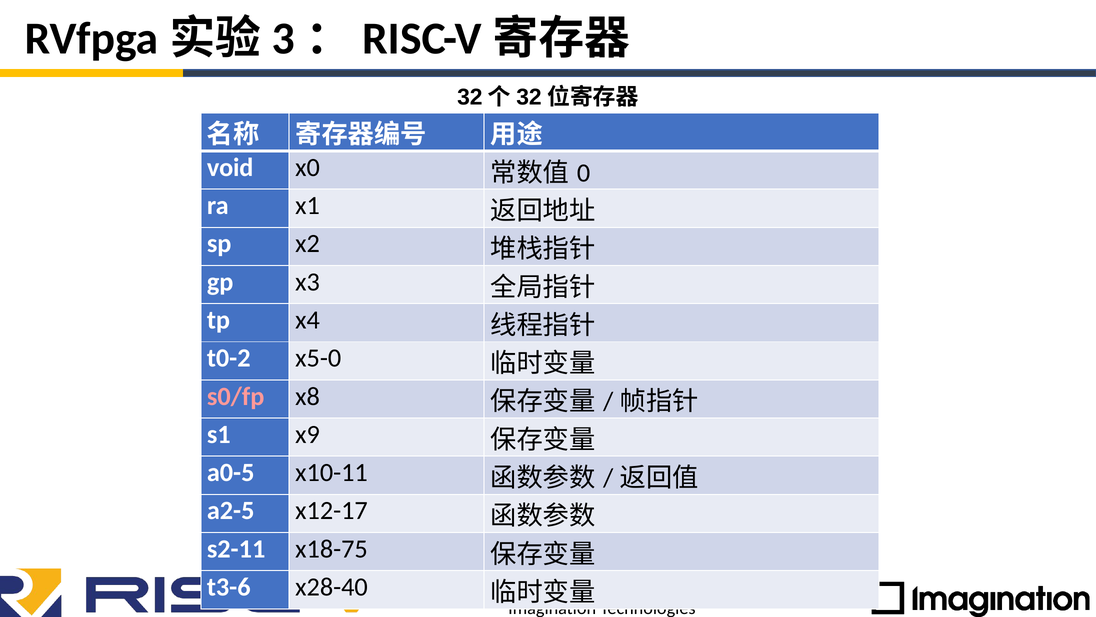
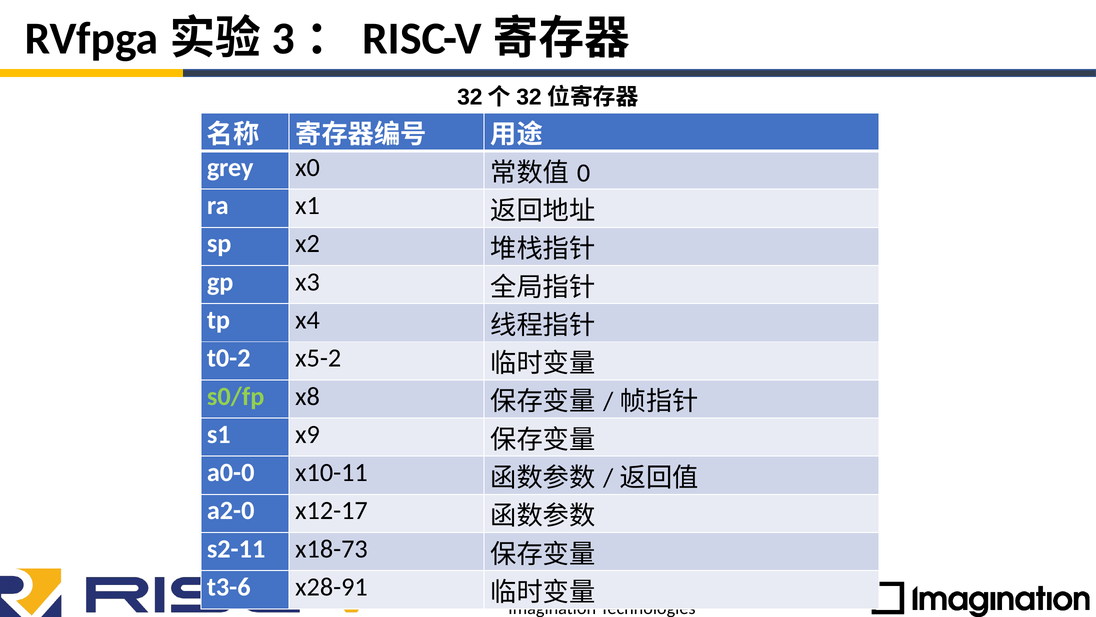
void: void -> grey
x5-0: x5-0 -> x5-2
s0/fp colour: pink -> light green
a0-5: a0-5 -> a0-0
a2-5: a2-5 -> a2-0
x18-75: x18-75 -> x18-73
x28-40: x28-40 -> x28-91
